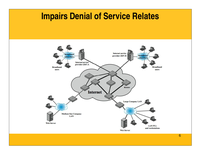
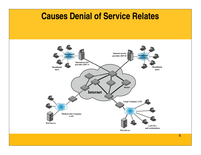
Impairs: Impairs -> Causes
